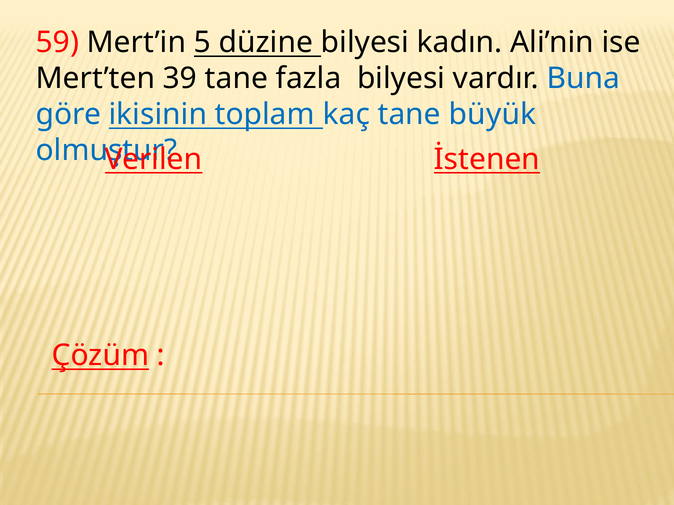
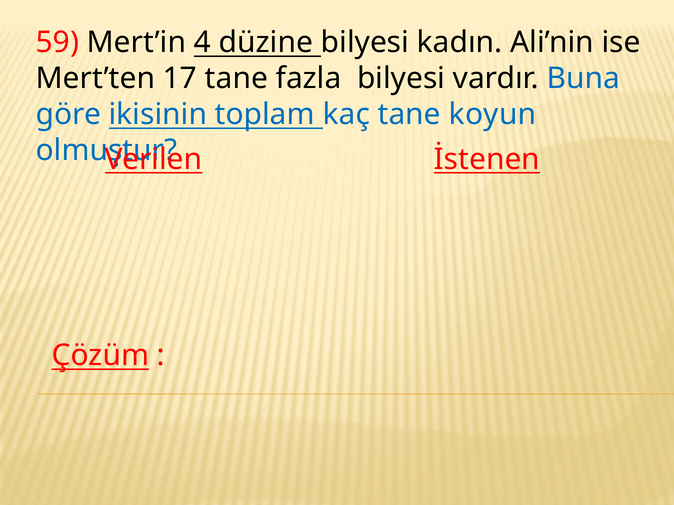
5: 5 -> 4
39: 39 -> 17
büyük: büyük -> koyun
